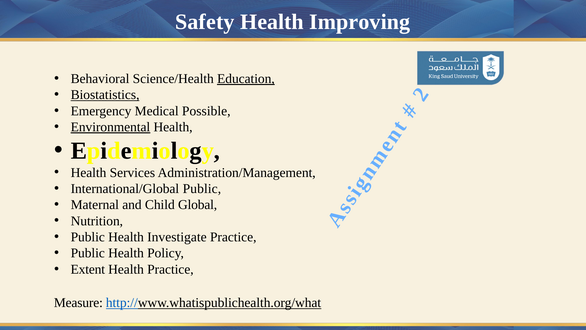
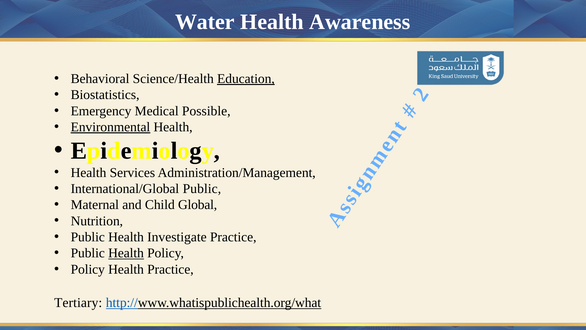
Safety: Safety -> Water
Improving: Improving -> Awareness
Biostatistics underline: present -> none
Health at (126, 253) underline: none -> present
Extent at (88, 269): Extent -> Policy
Measure: Measure -> Tertiary
